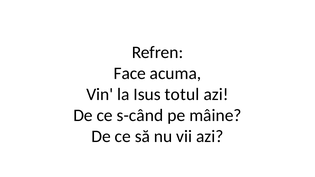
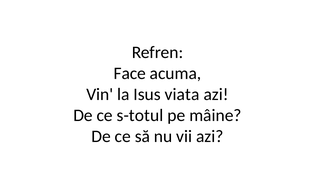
totul: totul -> viata
s-când: s-când -> s-totul
